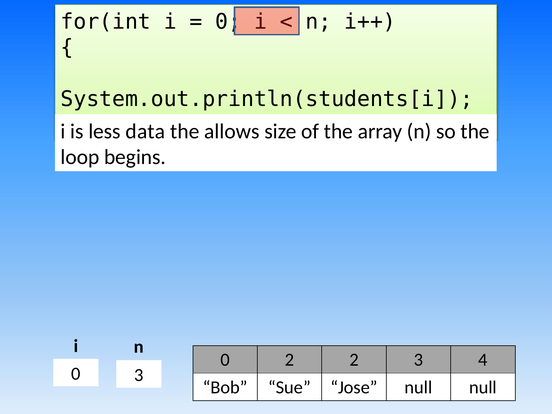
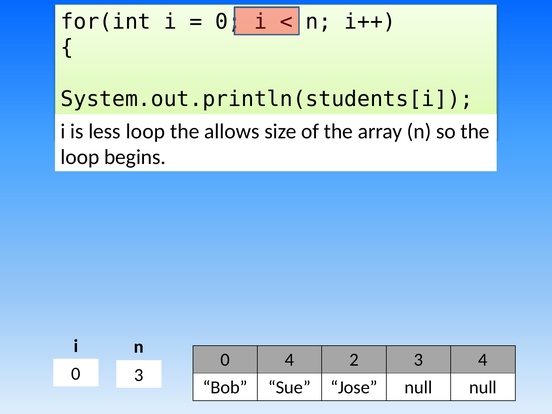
less data: data -> loop
0 2: 2 -> 4
